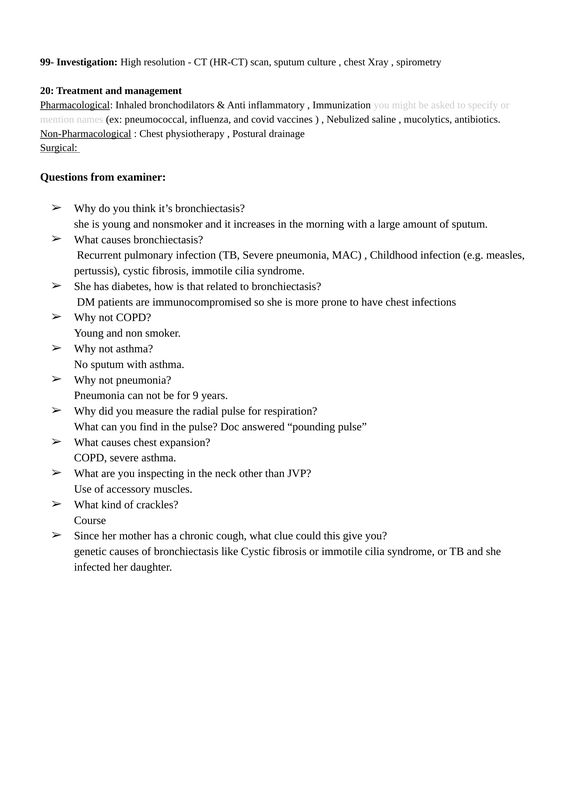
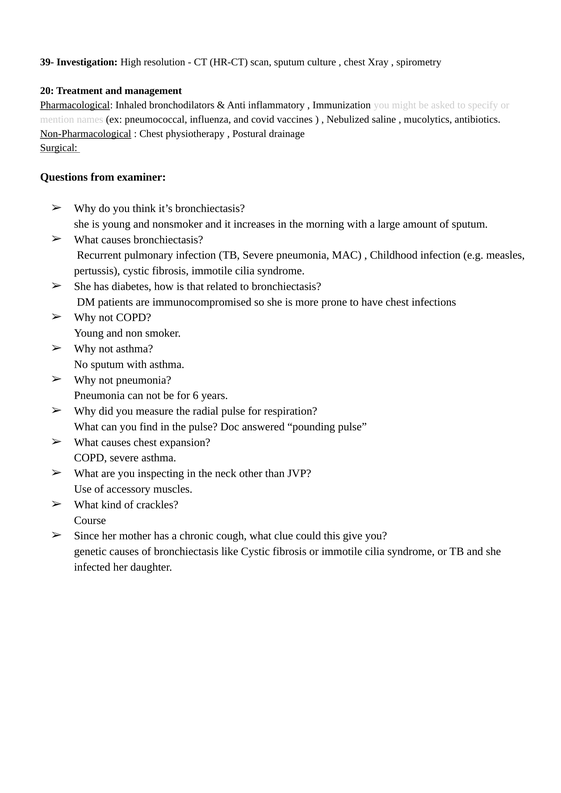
99-: 99- -> 39-
9: 9 -> 6
